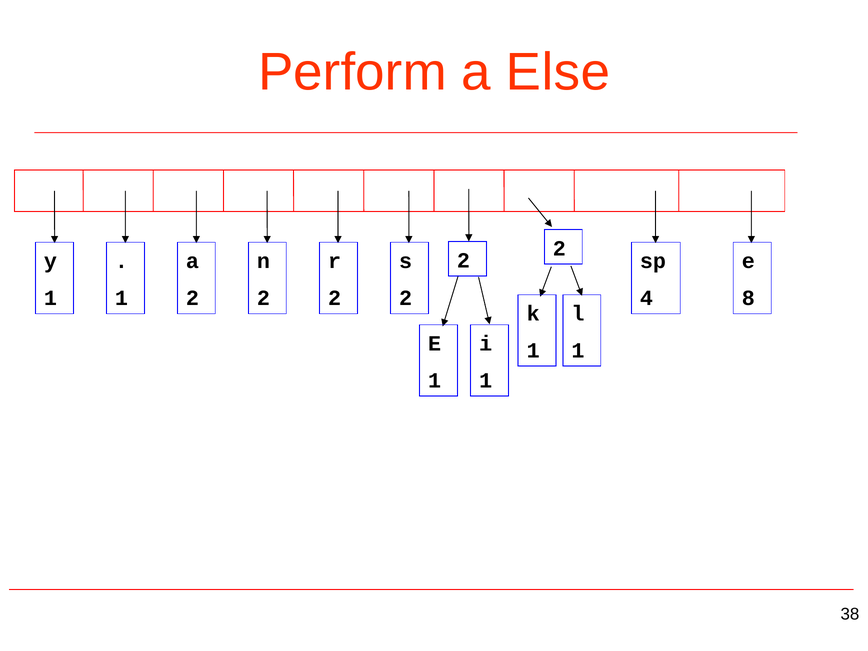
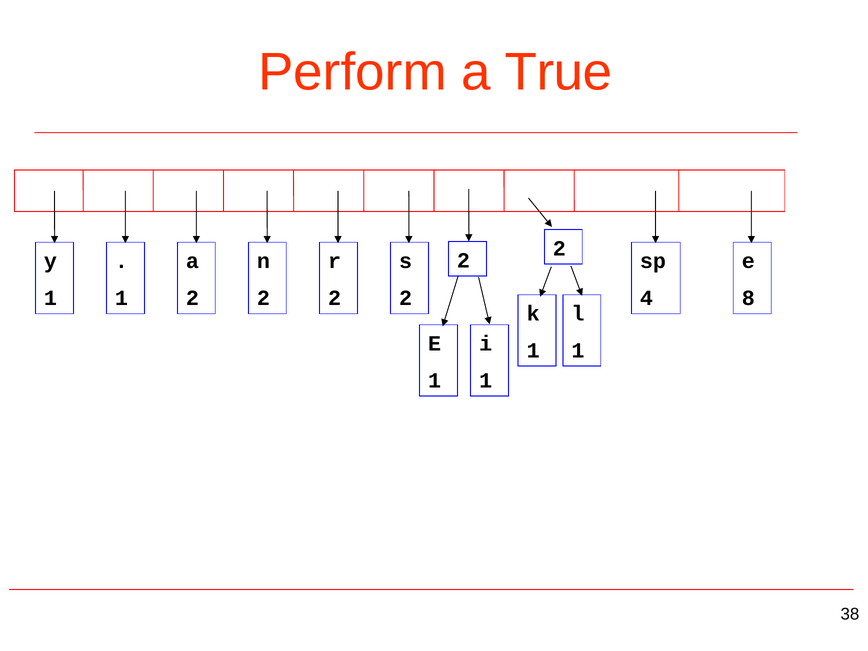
Else: Else -> True
